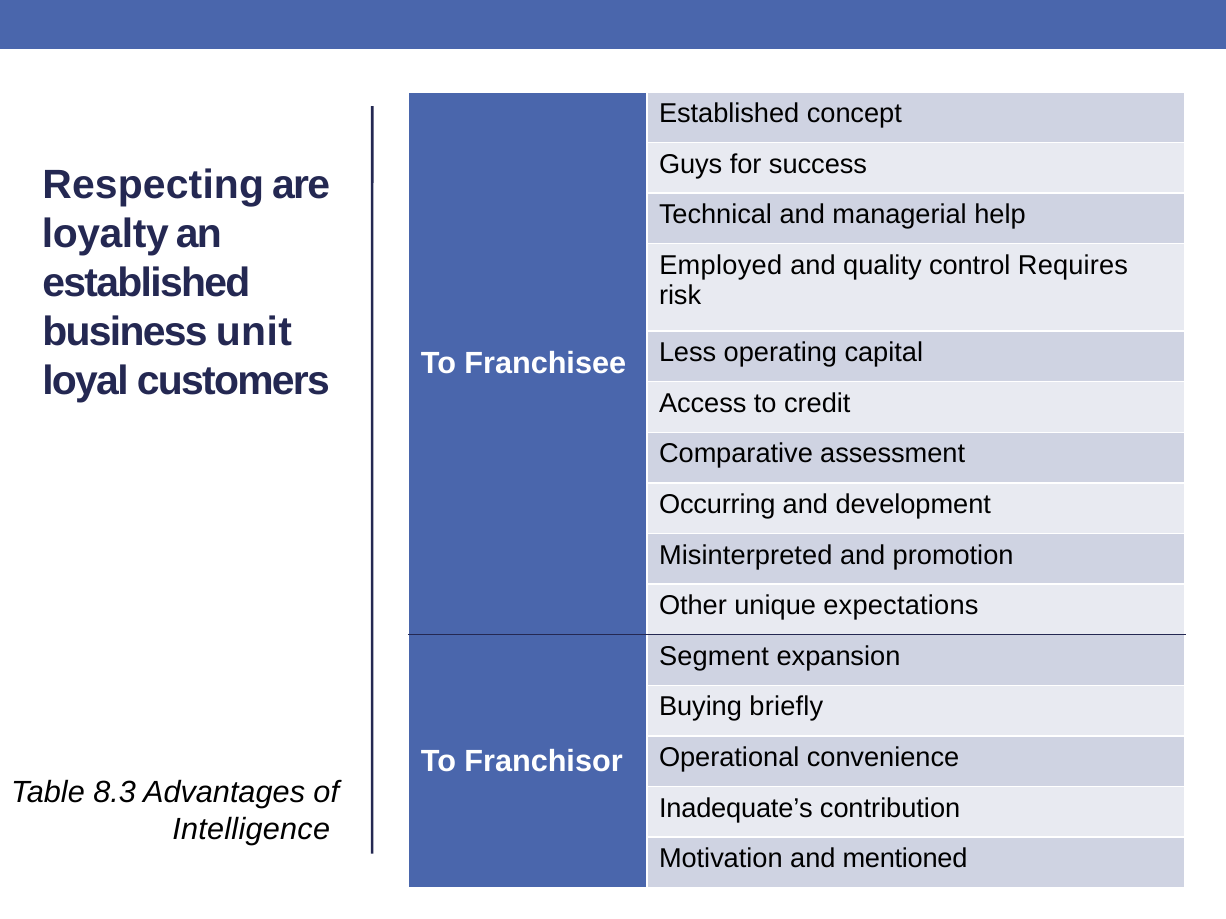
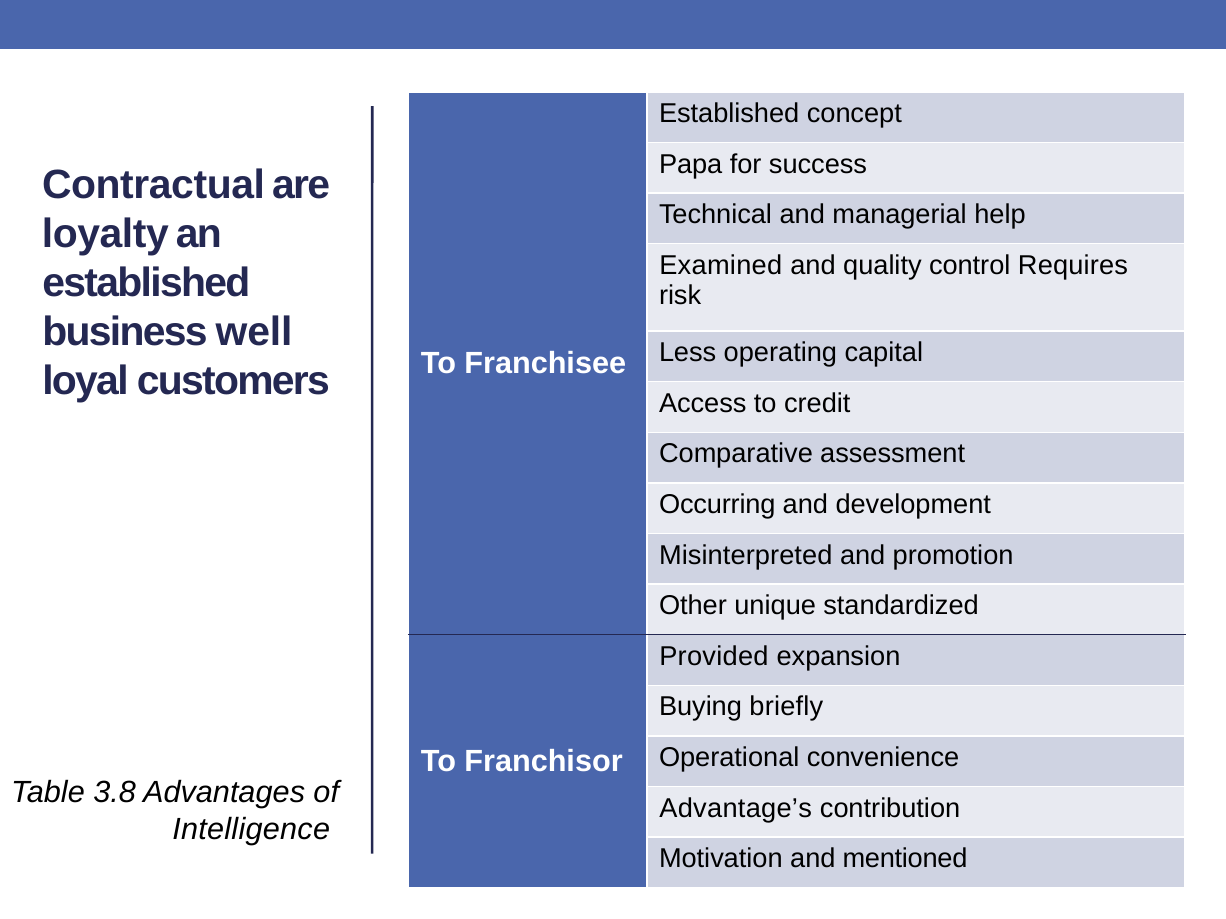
Guys: Guys -> Papa
Respecting: Respecting -> Contractual
Employed: Employed -> Examined
unit: unit -> well
expectations: expectations -> standardized
Segment: Segment -> Provided
8.3: 8.3 -> 3.8
Inadequate’s: Inadequate’s -> Advantage’s
